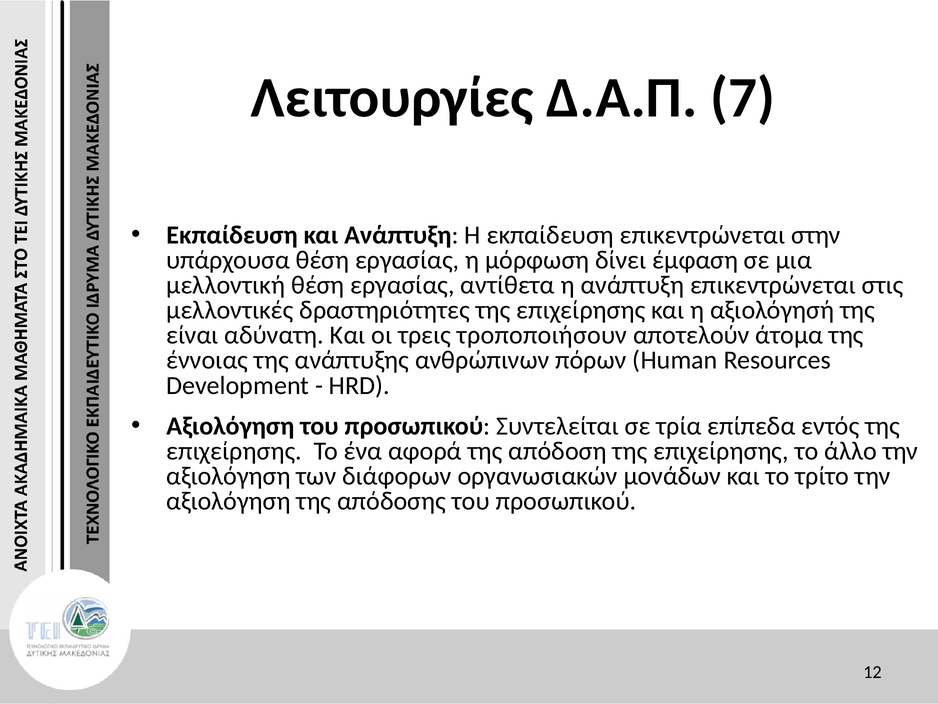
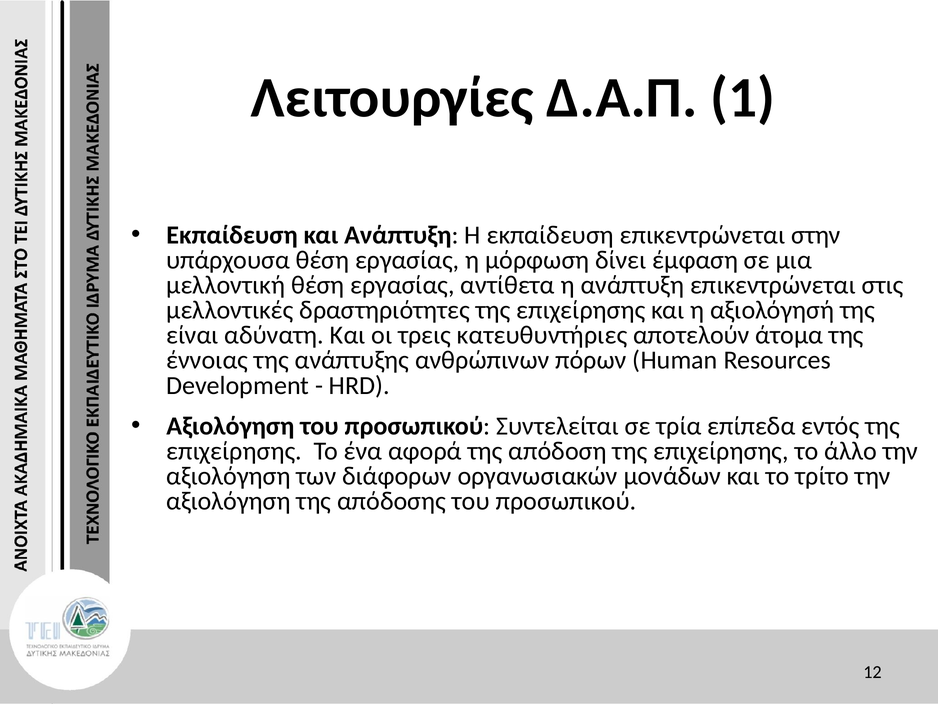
7: 7 -> 1
τροποποιήσουν: τροποποιήσουν -> κατευθυντήριες
